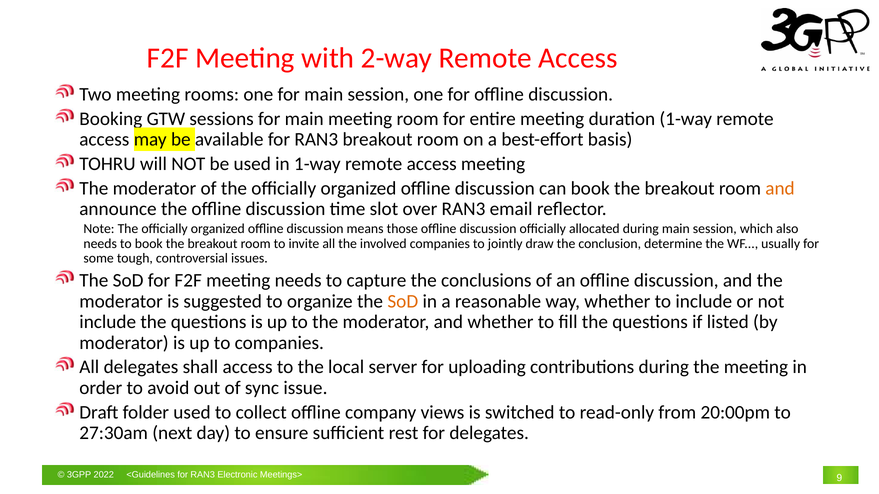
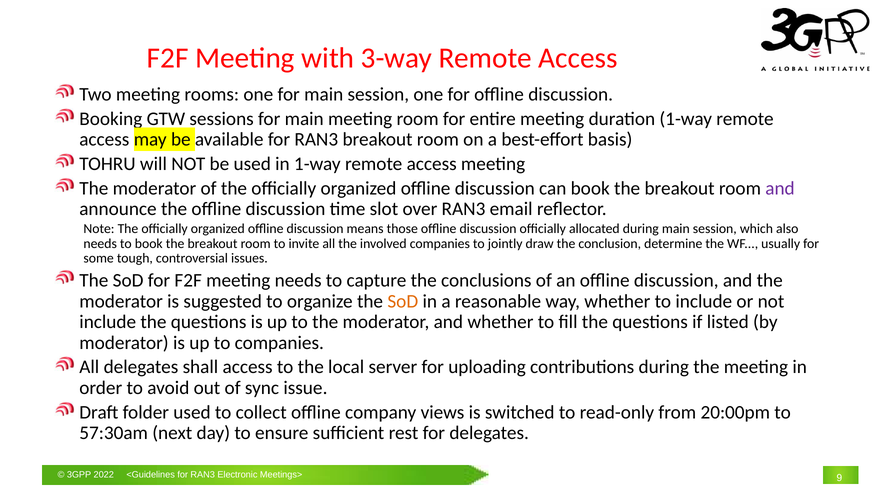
2-way: 2-way -> 3-way
and at (780, 189) colour: orange -> purple
27:30am: 27:30am -> 57:30am
